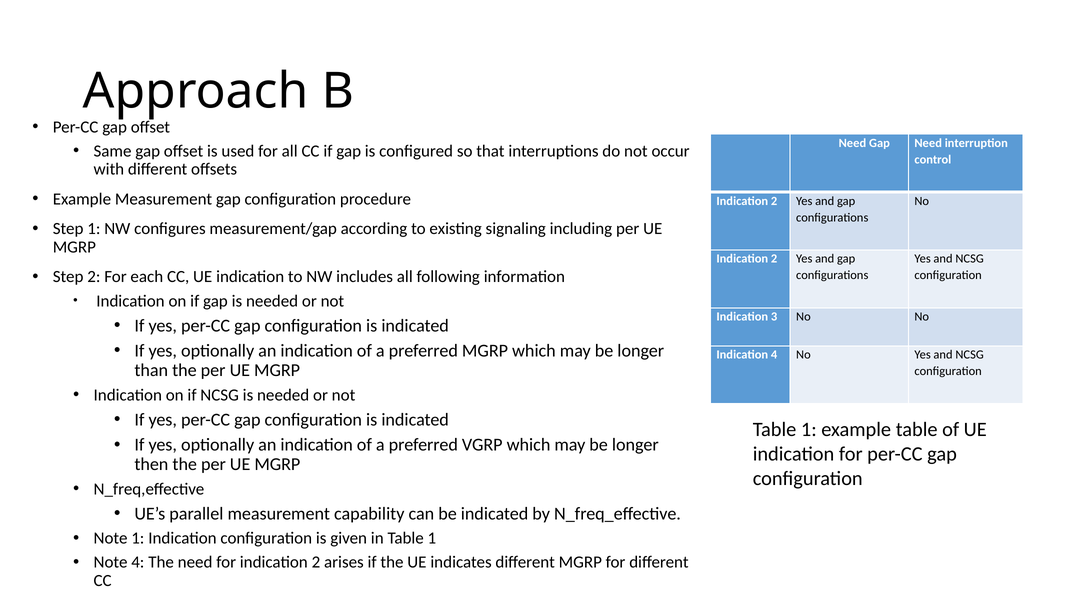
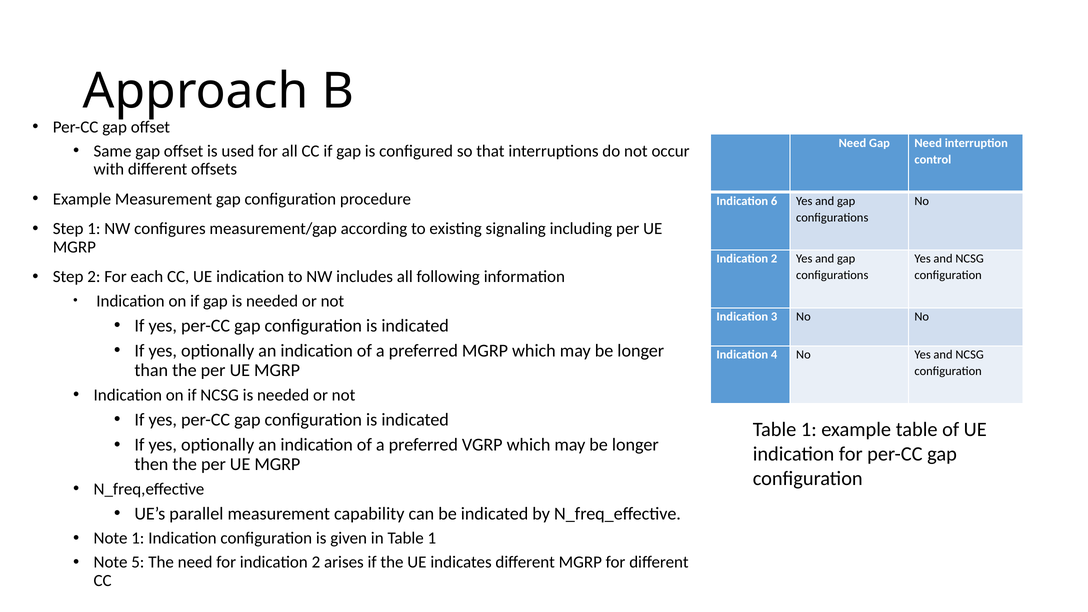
2 at (774, 201): 2 -> 6
Note 4: 4 -> 5
